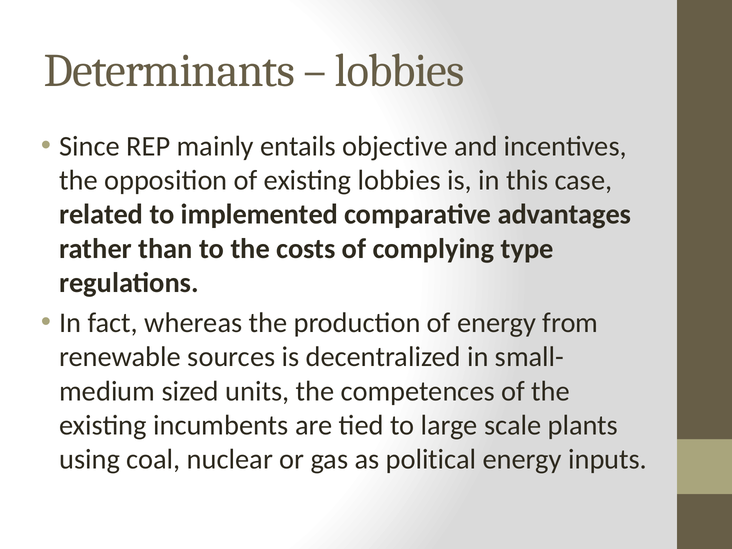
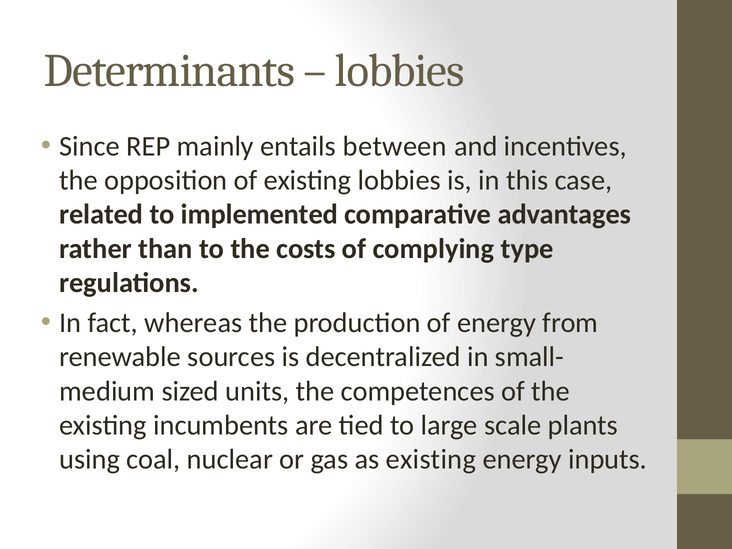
objective: objective -> between
as political: political -> existing
